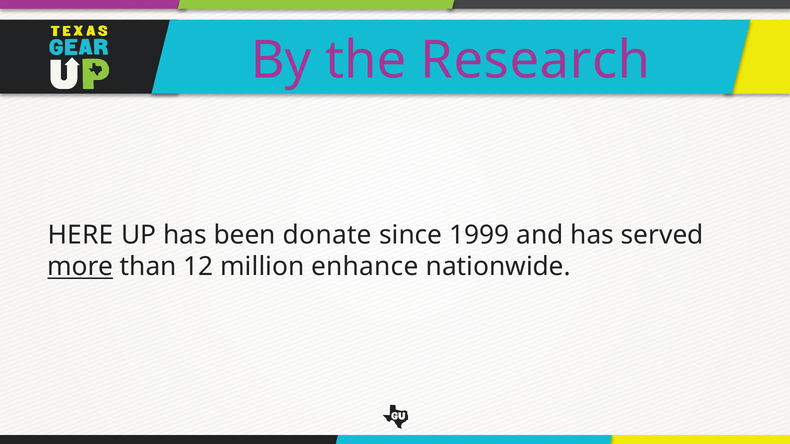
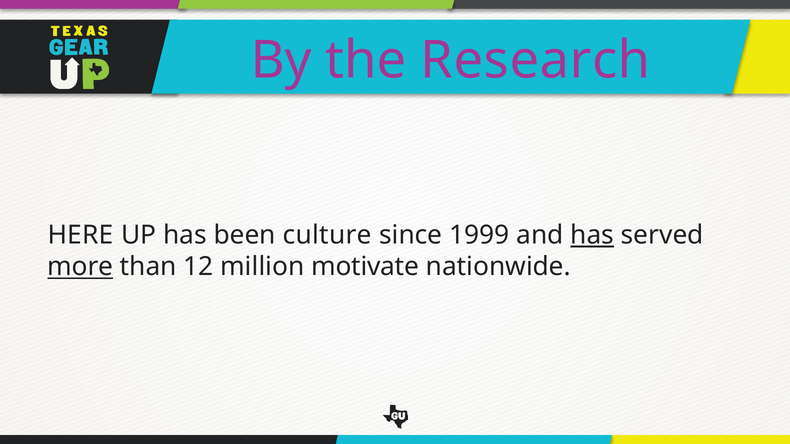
donate: donate -> culture
has at (592, 235) underline: none -> present
enhance: enhance -> motivate
